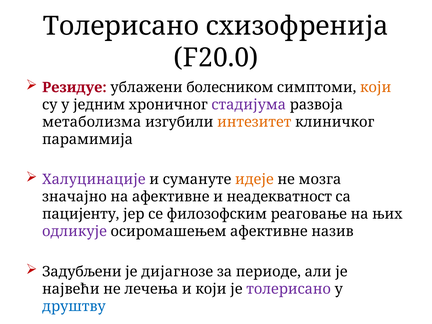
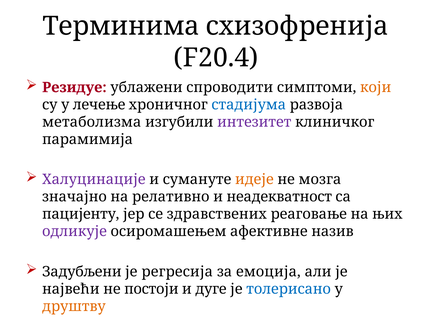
Толерисано at (121, 26): Толерисано -> Терминима
F20.0: F20.0 -> F20.4
болесником: болесником -> спроводити
једним: једним -> лечење
стадијума colour: purple -> blue
интезитет colour: orange -> purple
на афективне: афективне -> релативно
филозофским: филозофским -> здравствених
дијагнозе: дијагнозе -> регресија
периоде: периоде -> емоција
лечења: лечења -> постоји
и који: који -> дуге
толерисано at (289, 289) colour: purple -> blue
друштву colour: blue -> orange
